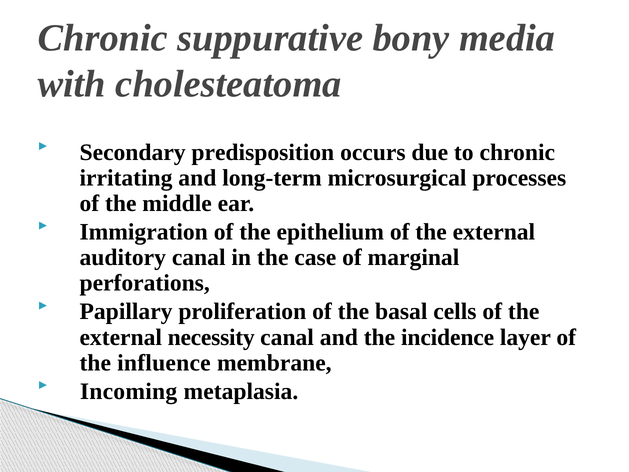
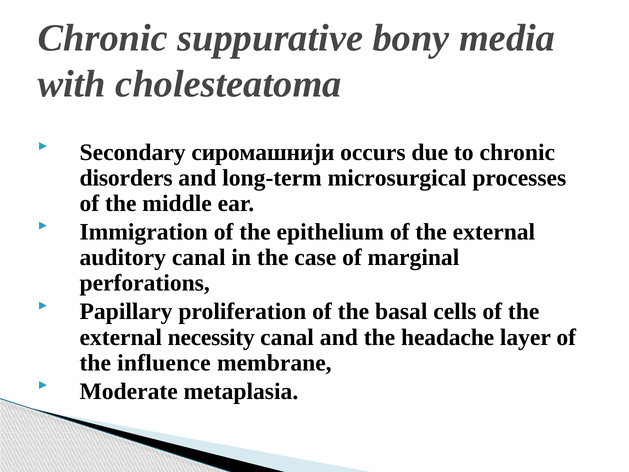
predisposition: predisposition -> сиромашнији
irritating: irritating -> disorders
incidence: incidence -> headache
Incoming: Incoming -> Moderate
